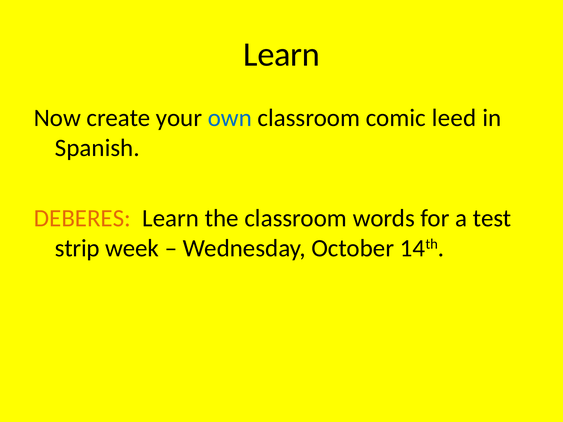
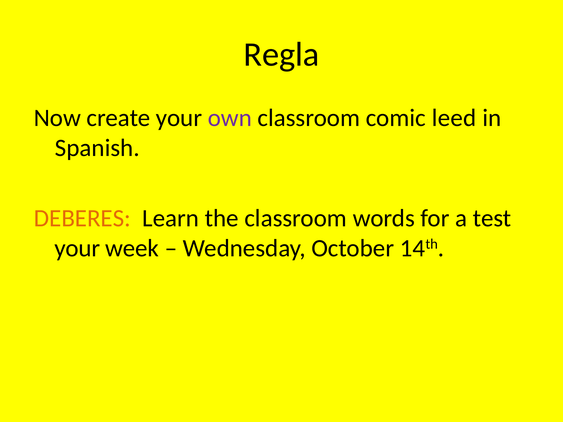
Learn at (282, 55): Learn -> Regla
own colour: blue -> purple
strip at (77, 248): strip -> your
